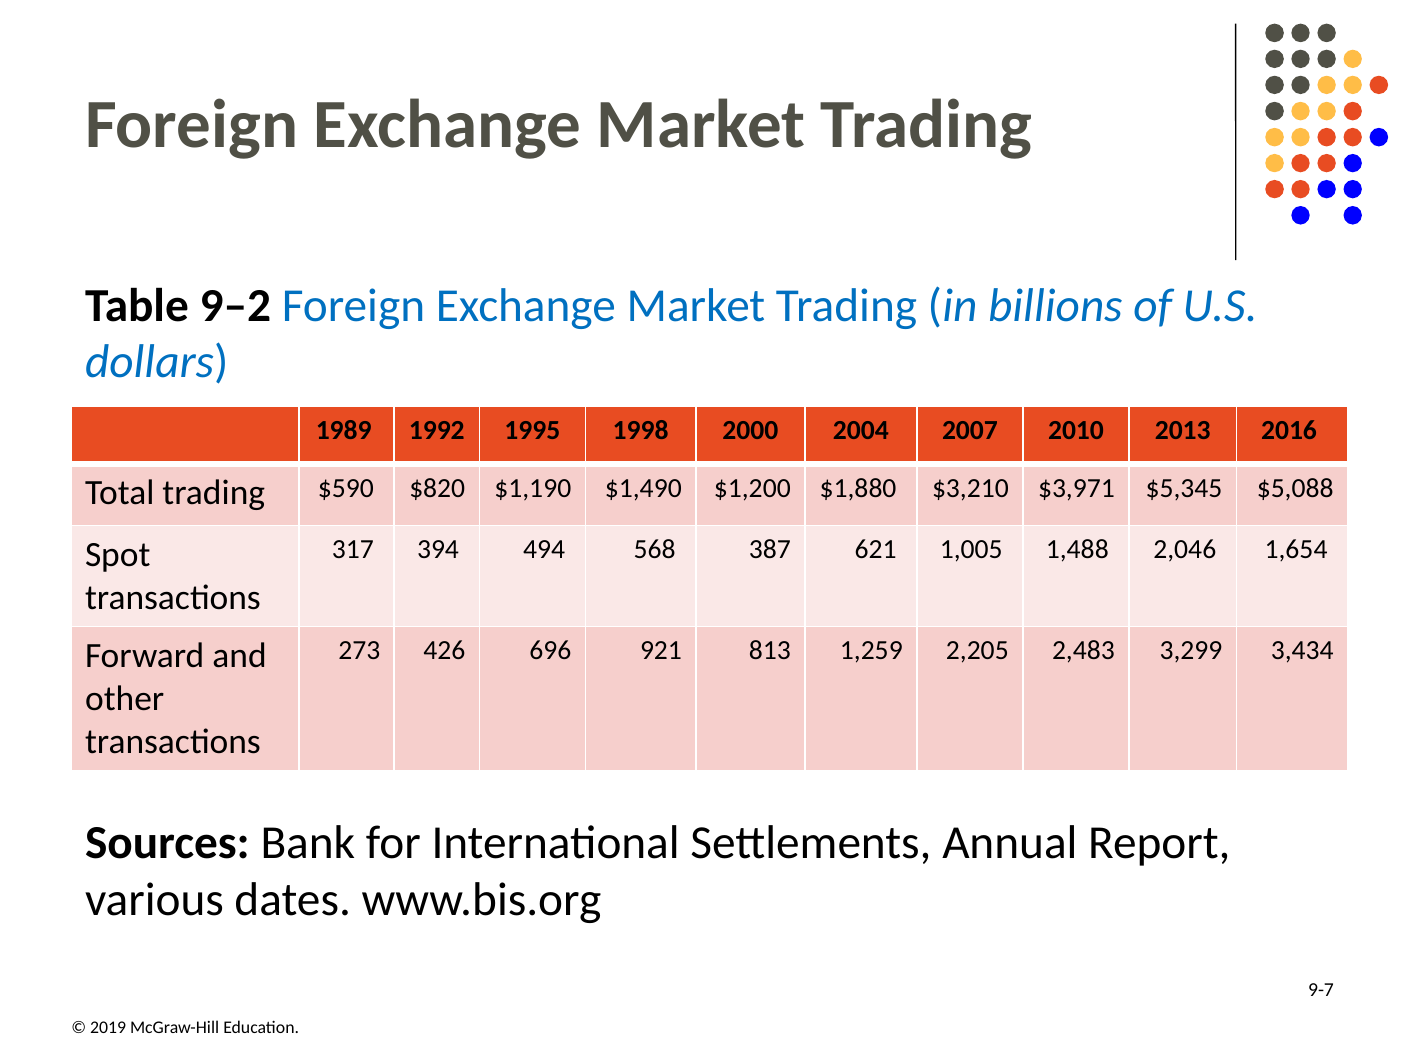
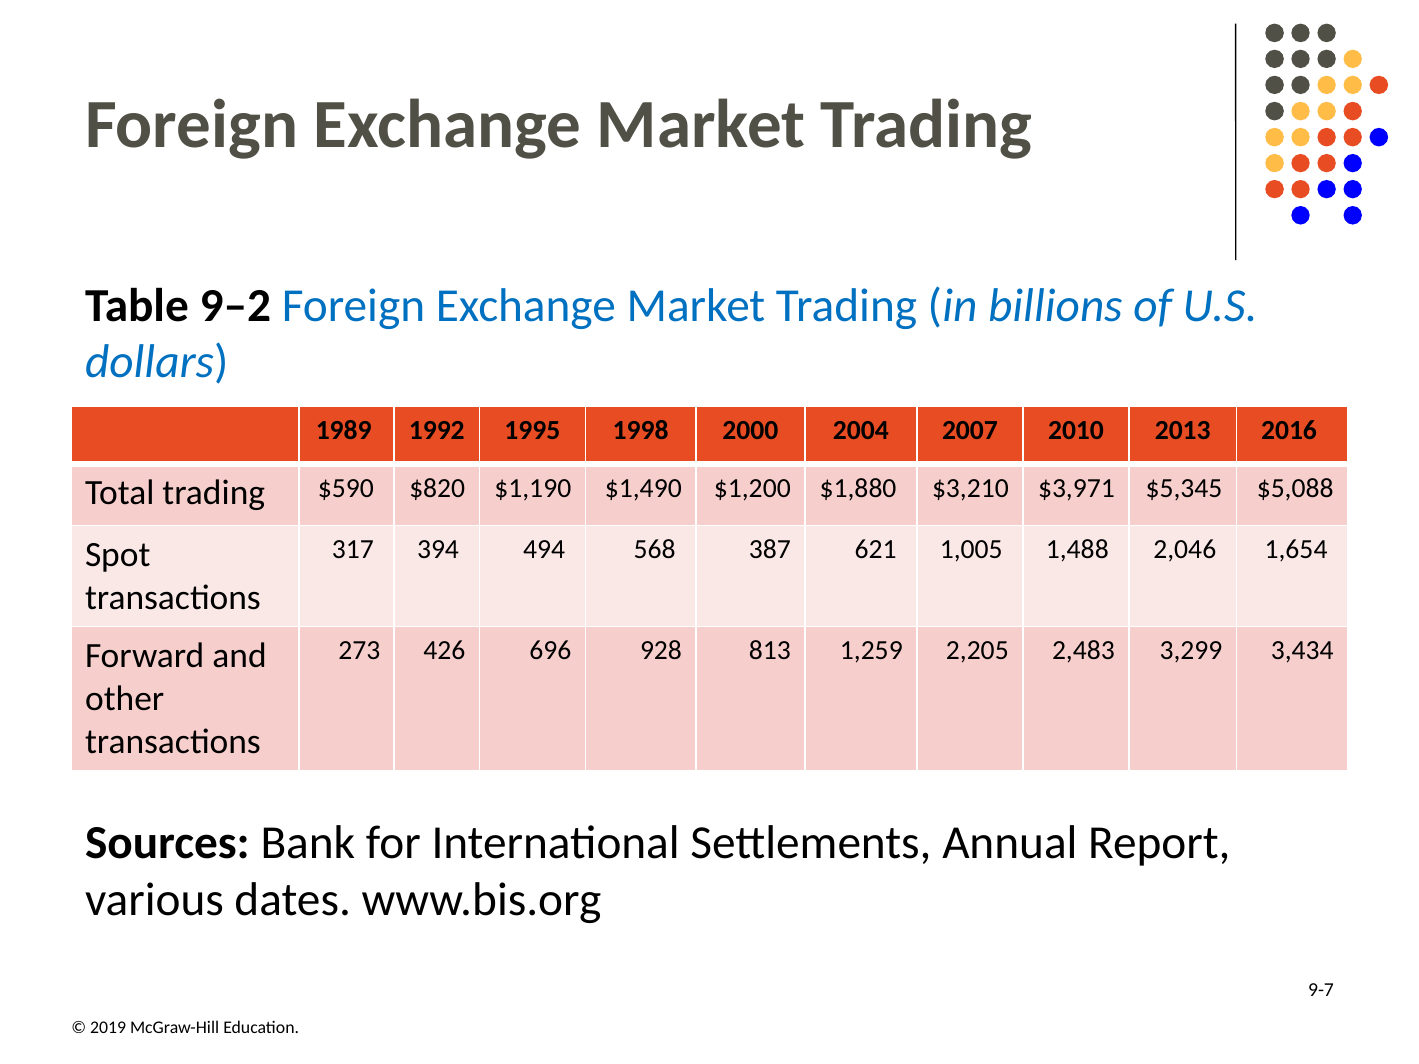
921: 921 -> 928
